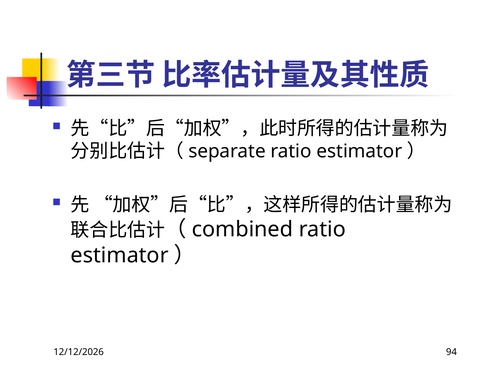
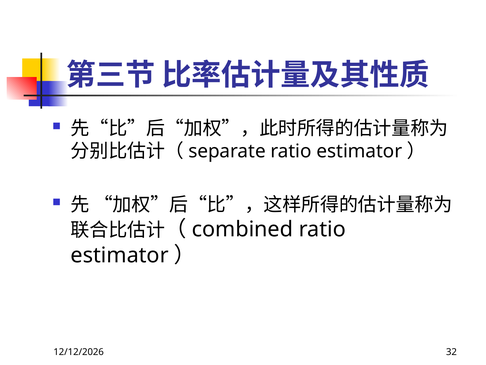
94: 94 -> 32
